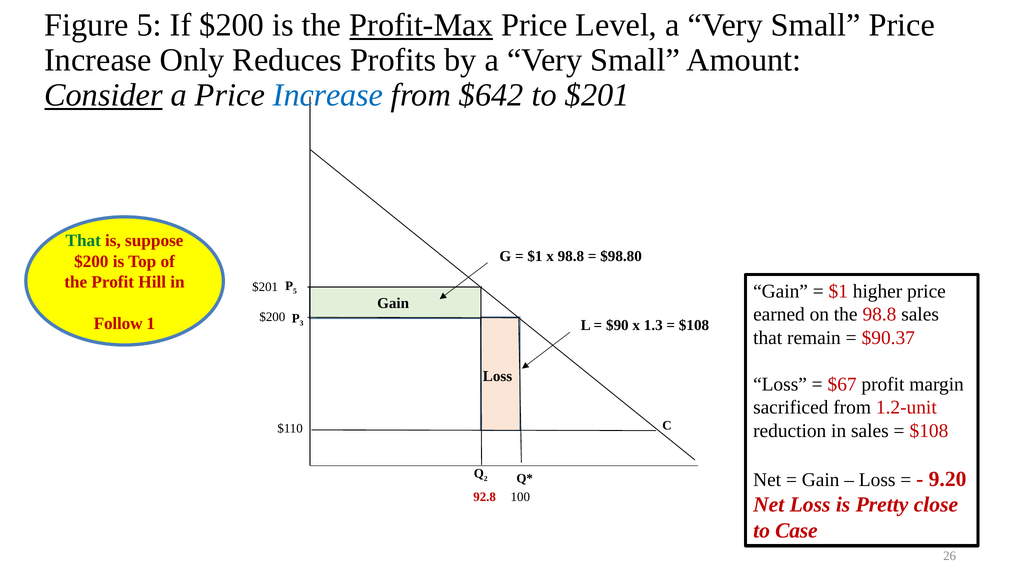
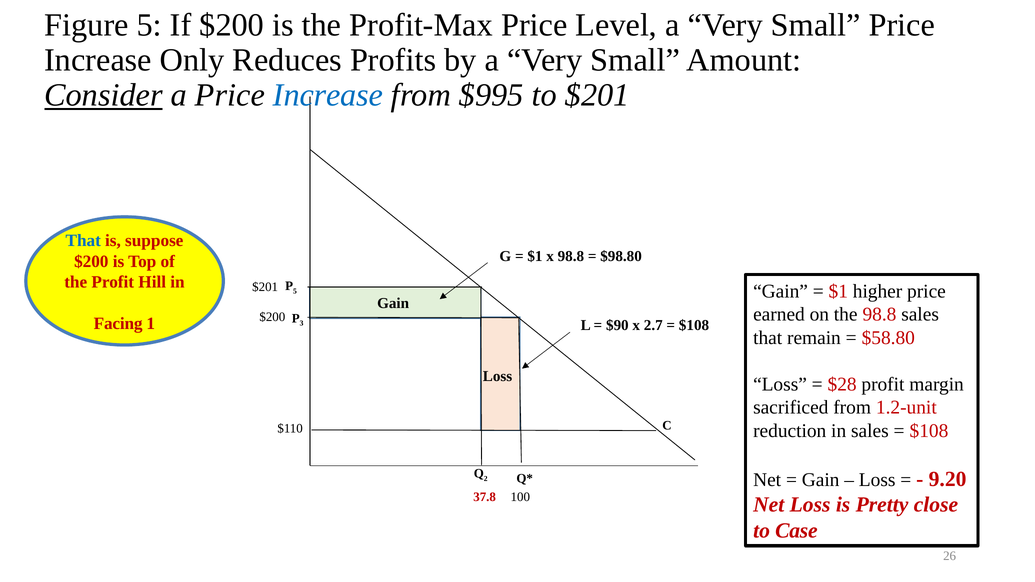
Profit-Max underline: present -> none
$642: $642 -> $995
That at (83, 241) colour: green -> blue
Follow: Follow -> Facing
1.3: 1.3 -> 2.7
$90.37: $90.37 -> $58.80
$67: $67 -> $28
92.8: 92.8 -> 37.8
